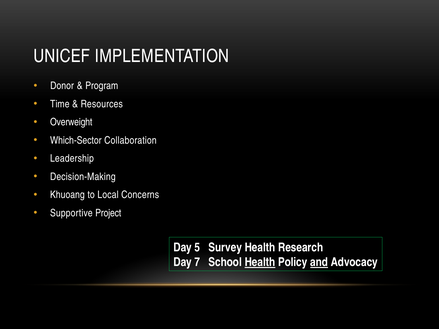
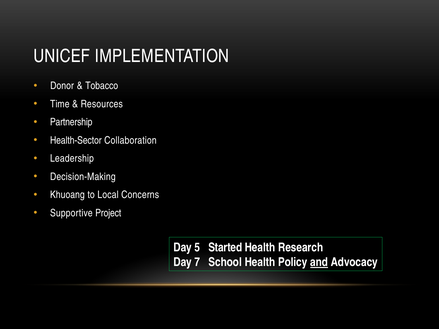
Program: Program -> Tobacco
Overweight: Overweight -> Partnership
Which-Sector: Which-Sector -> Health-Sector
Survey: Survey -> Started
Health at (260, 262) underline: present -> none
